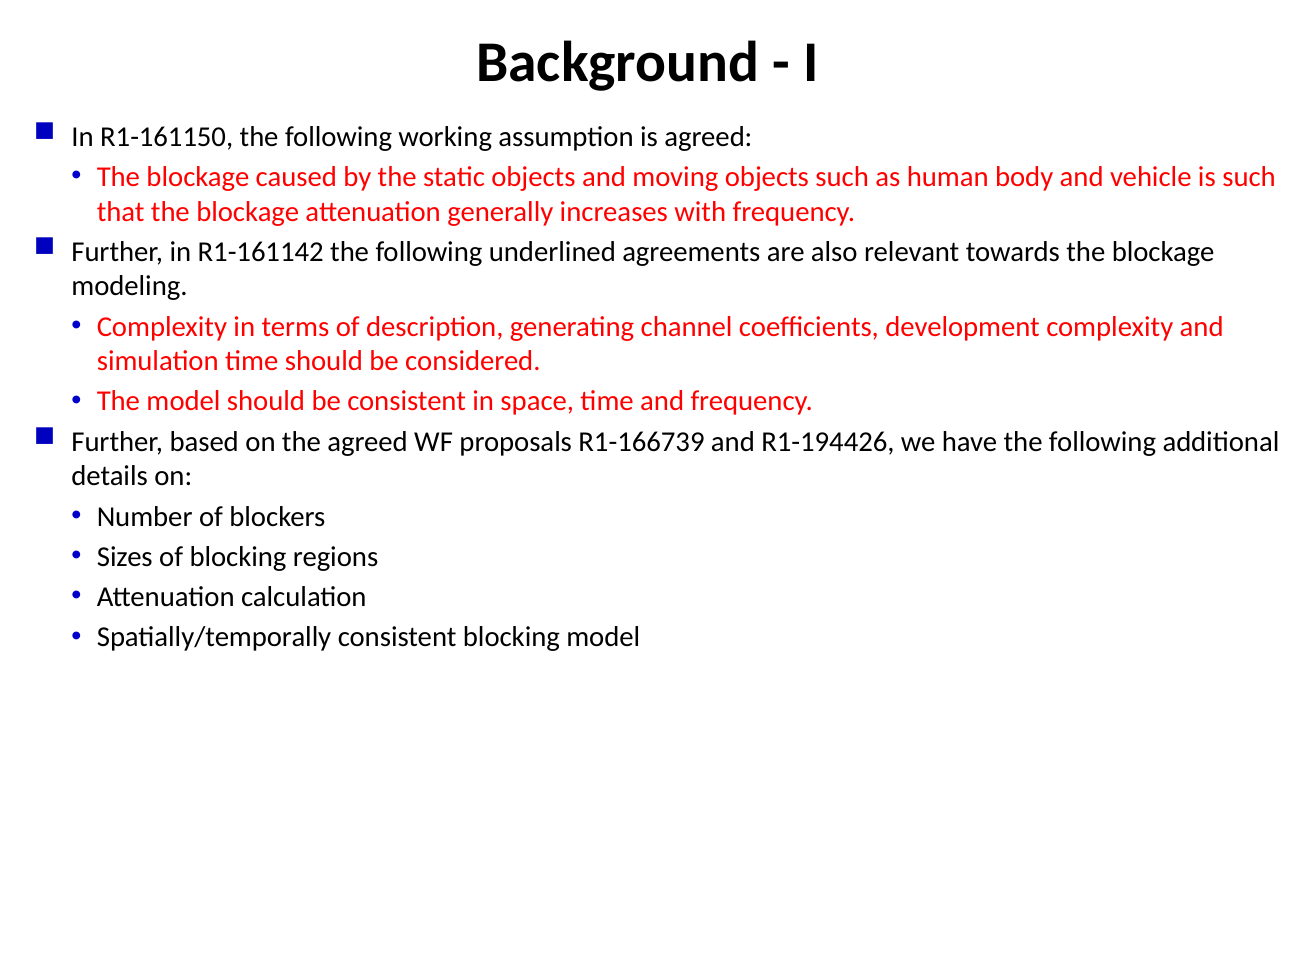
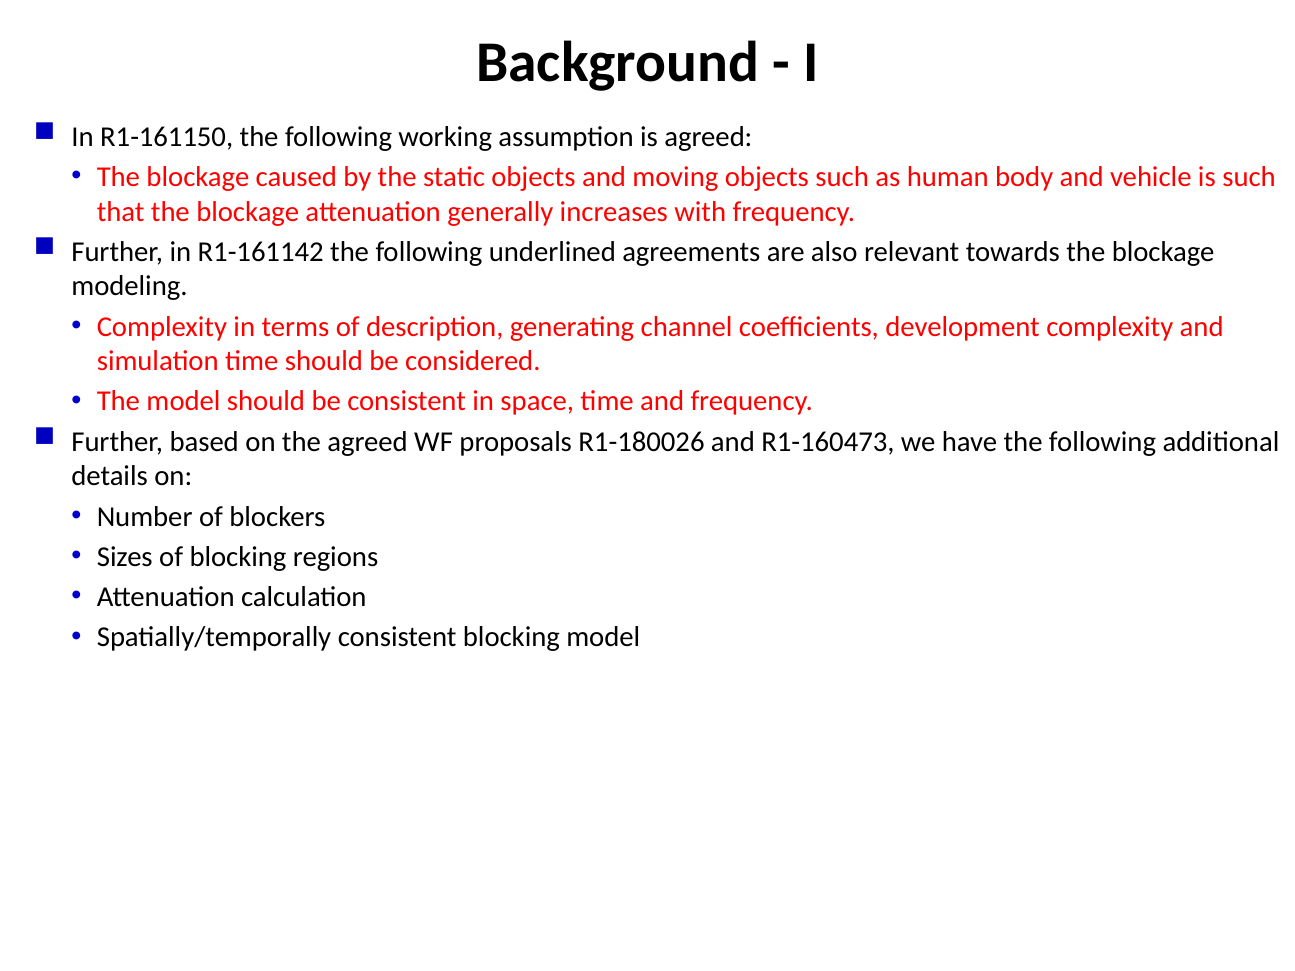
R1-166739: R1-166739 -> R1-180026
R1-194426: R1-194426 -> R1-160473
